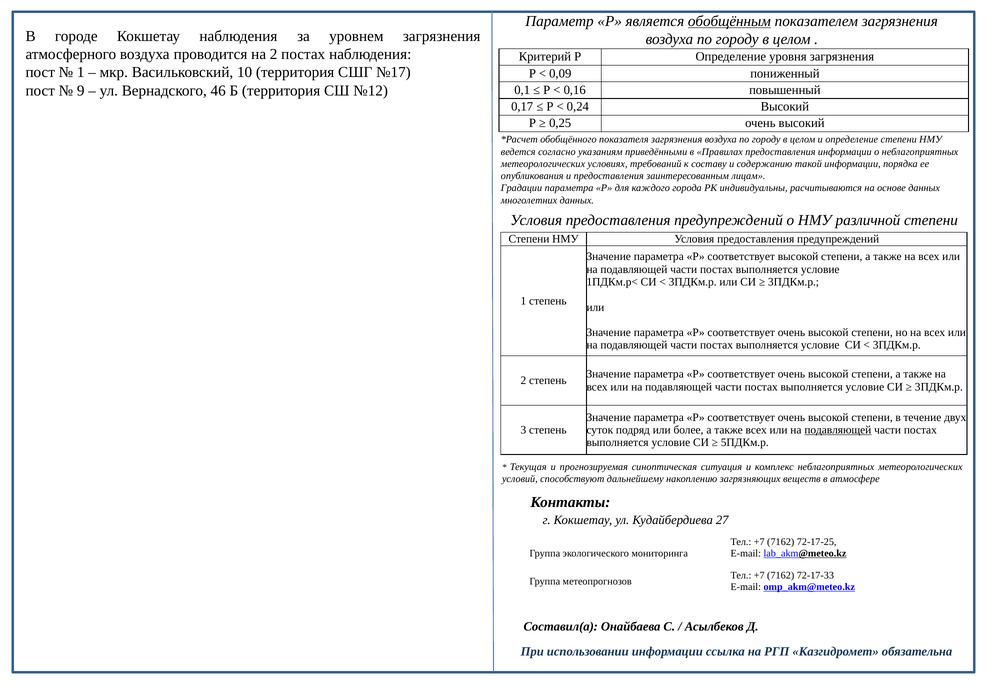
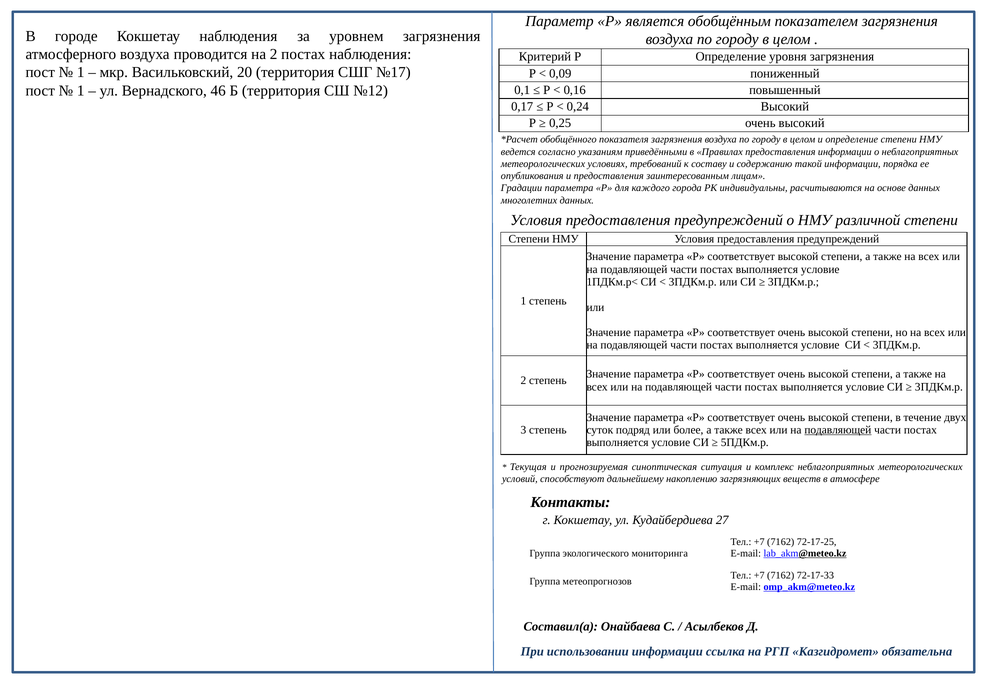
обобщённым underline: present -> none
10: 10 -> 20
9 at (81, 91): 9 -> 1
